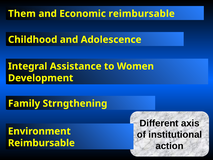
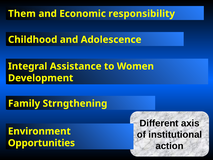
Economic reimbursable: reimbursable -> responsibility
Reimbursable at (41, 143): Reimbursable -> Opportunities
